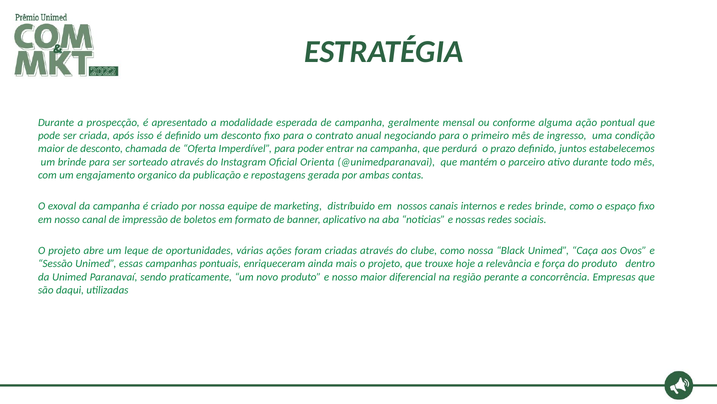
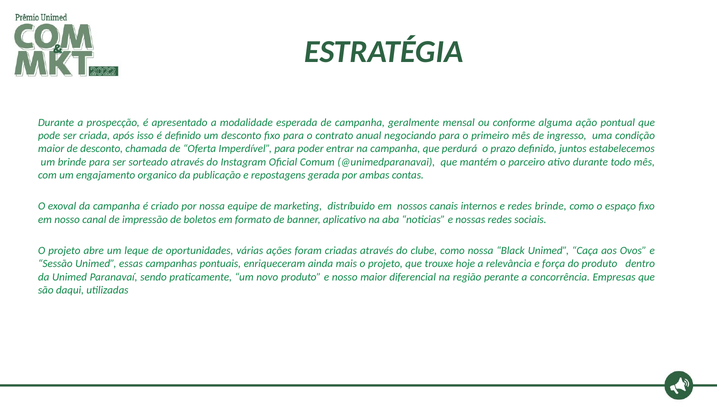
Orienta: Orienta -> Comum
